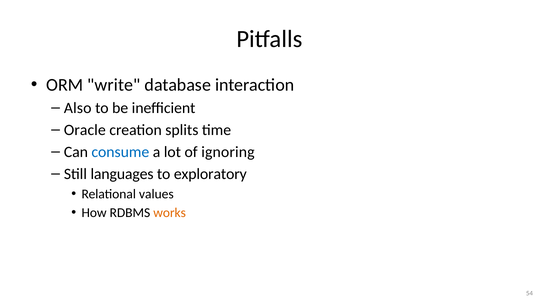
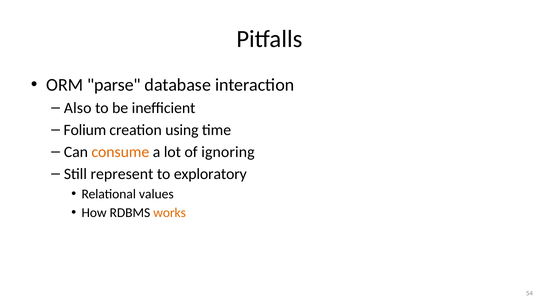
write: write -> parse
Oracle: Oracle -> Folium
splits: splits -> using
consume colour: blue -> orange
languages: languages -> represent
